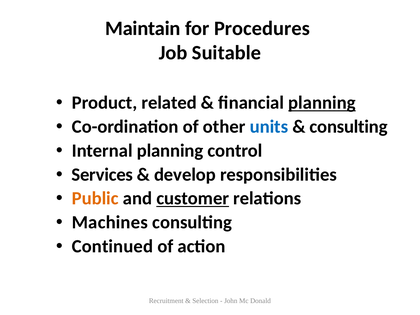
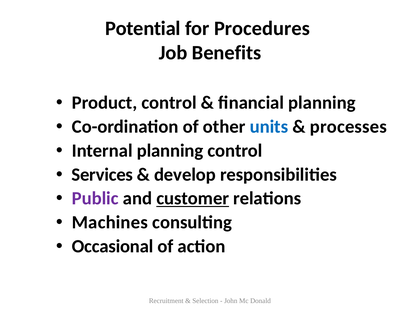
Maintain: Maintain -> Potential
Suitable: Suitable -> Benefits
Product related: related -> control
planning at (322, 103) underline: present -> none
consulting at (349, 127): consulting -> processes
Public colour: orange -> purple
Continued: Continued -> Occasional
